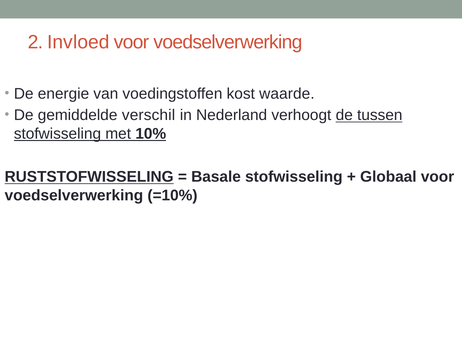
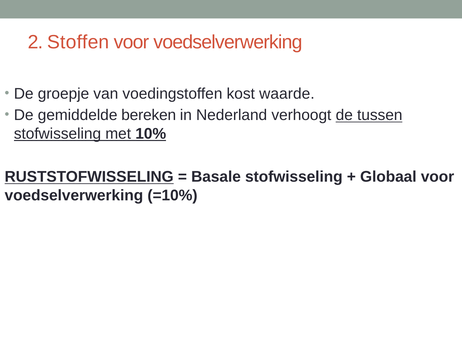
Invloed: Invloed -> Stoffen
energie: energie -> groepje
verschil: verschil -> bereken
